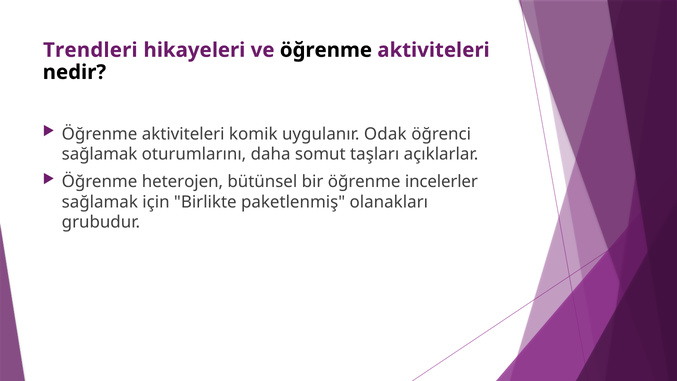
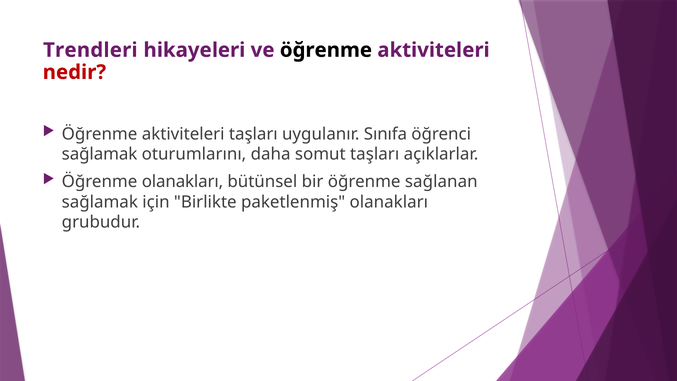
nedir colour: black -> red
aktiviteleri komik: komik -> taşları
Odak: Odak -> Sınıfa
Öğrenme heterojen: heterojen -> olanakları
incelerler: incelerler -> sağlanan
